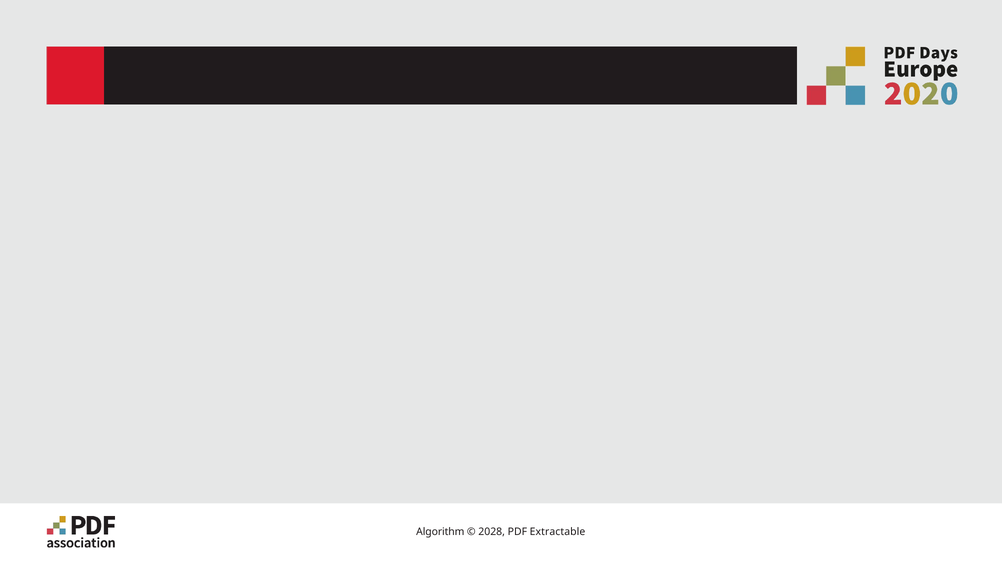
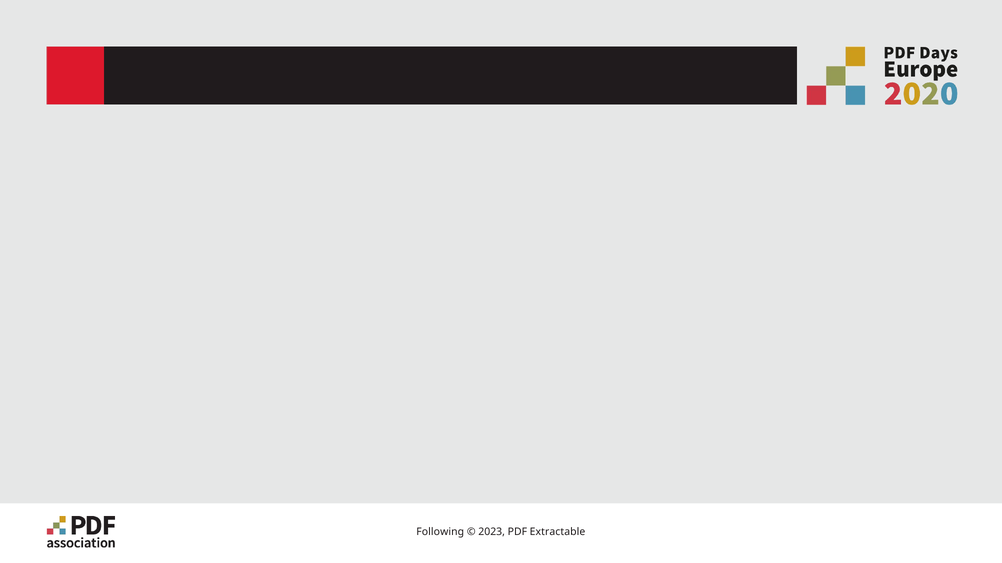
Algorithm: Algorithm -> Following
2028: 2028 -> 2023
